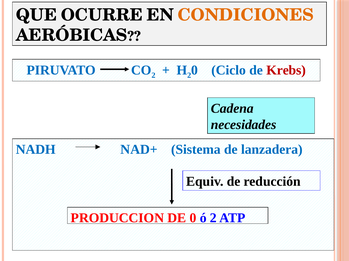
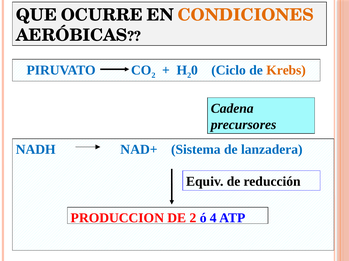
Krebs colour: red -> orange
necesidades: necesidades -> precursores
DE 0: 0 -> 2
ó 2: 2 -> 4
